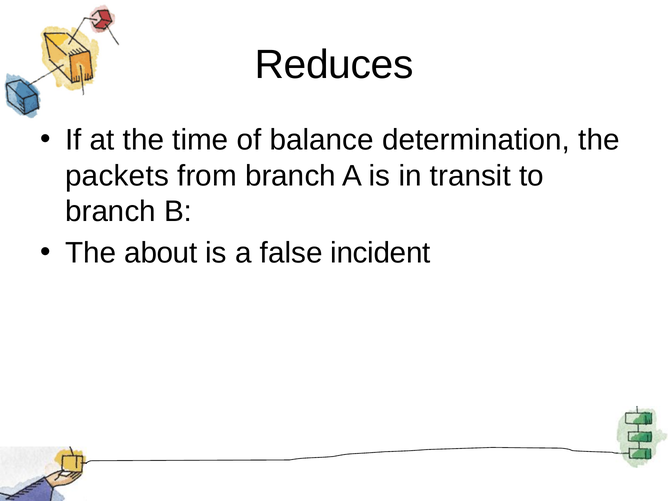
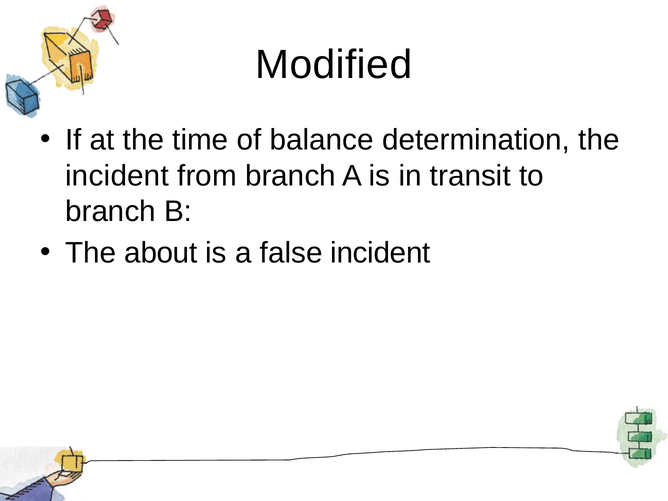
Reduces: Reduces -> Modified
packets at (117, 176): packets -> incident
